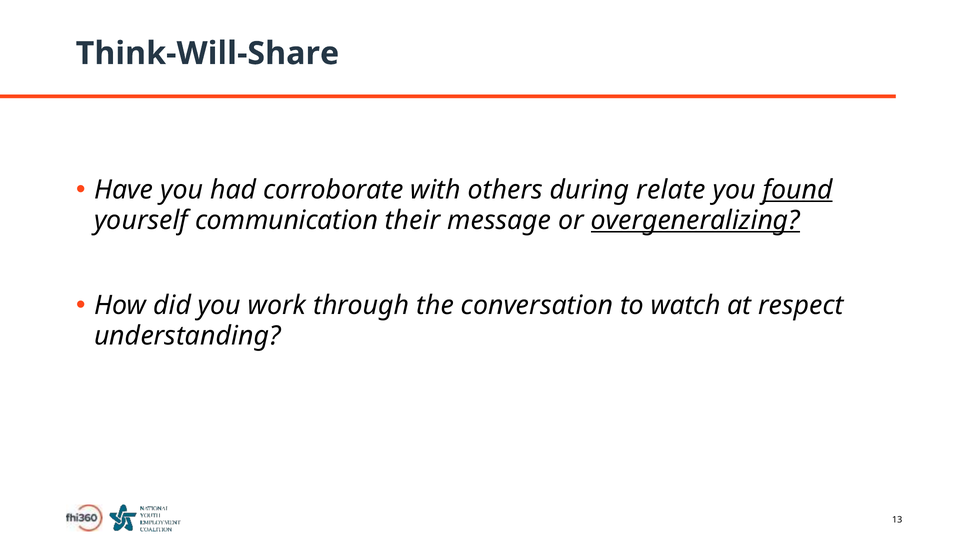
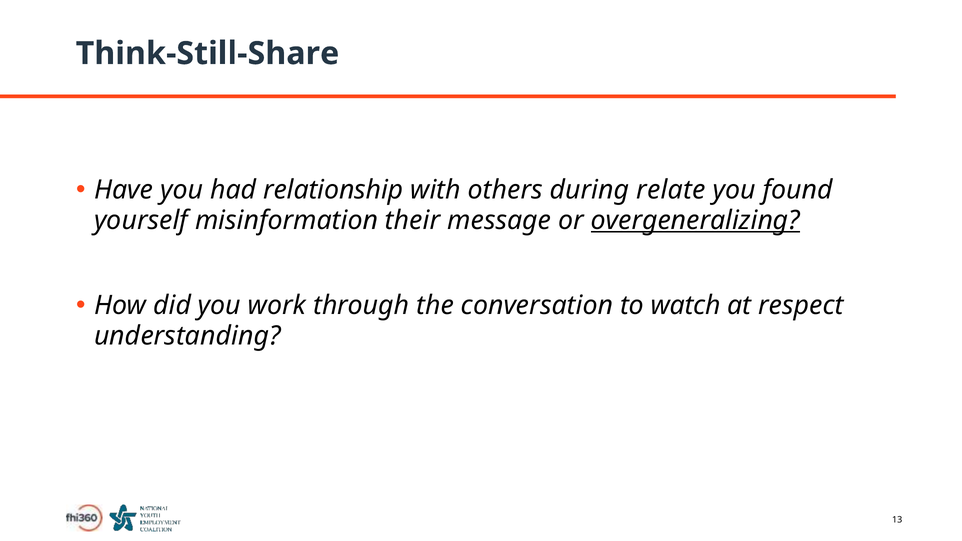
Think-Will-Share: Think-Will-Share -> Think-Still-Share
corroborate: corroborate -> relationship
found underline: present -> none
communication: communication -> misinformation
